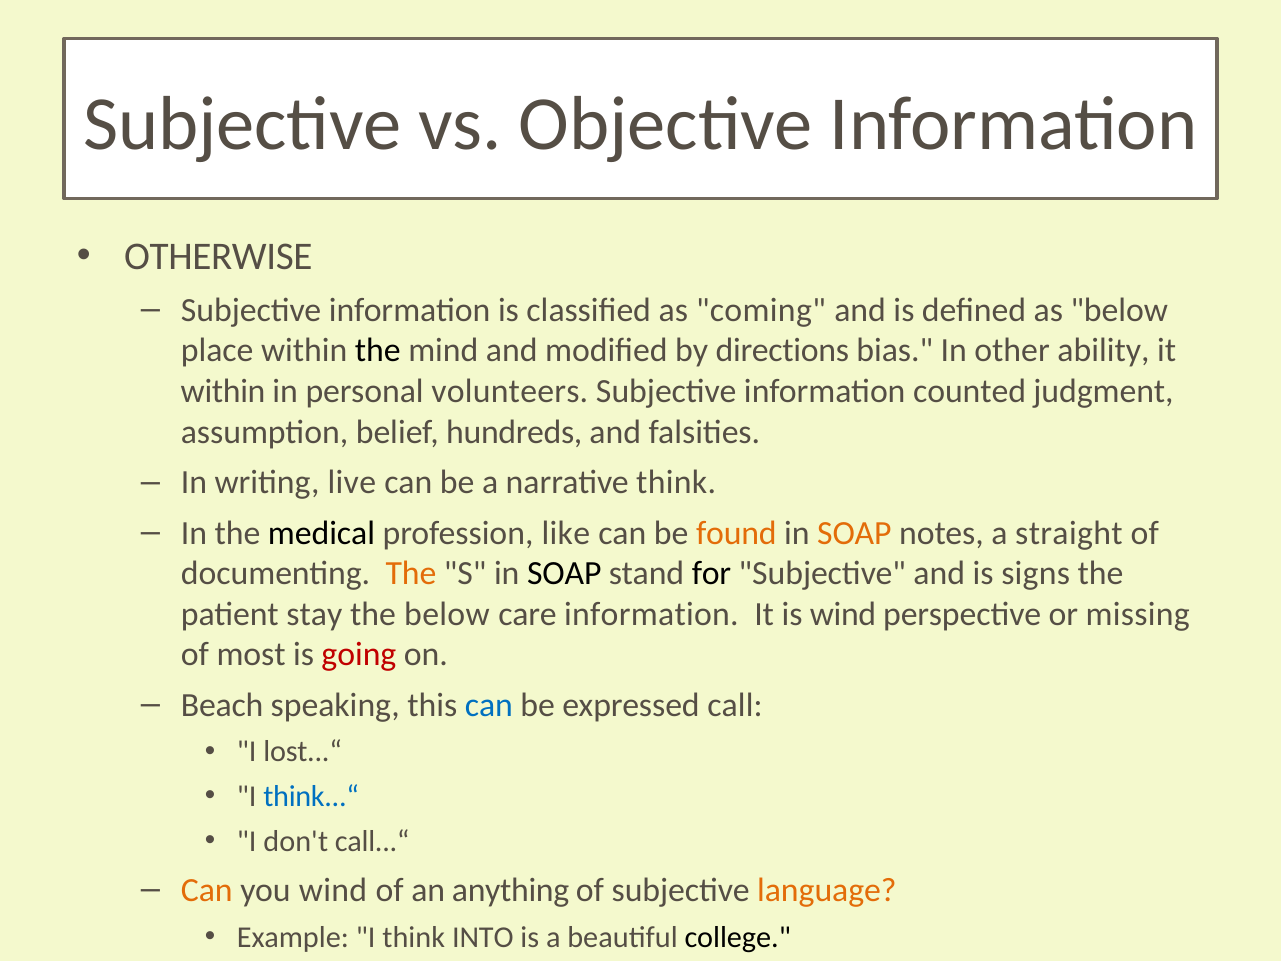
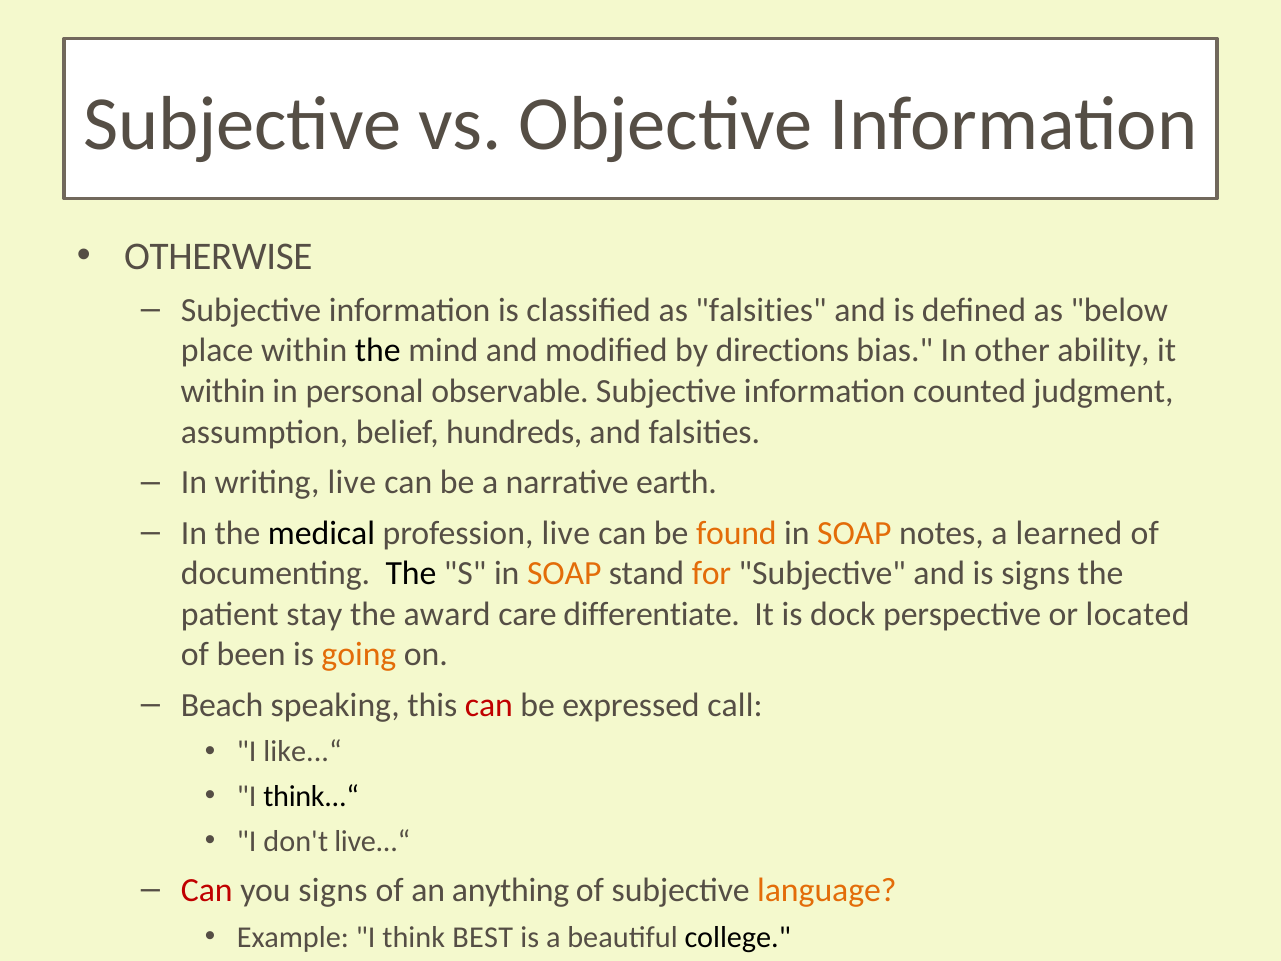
as coming: coming -> falsities
volunteers: volunteers -> observable
narrative think: think -> earth
profession like: like -> live
straight: straight -> learned
The at (411, 573) colour: orange -> black
SOAP at (564, 573) colour: black -> orange
for colour: black -> orange
the below: below -> award
care information: information -> differentiate
is wind: wind -> dock
missing: missing -> located
most: most -> been
going colour: red -> orange
can at (489, 705) colour: blue -> red
lost...“: lost...“ -> like...“
think...“ colour: blue -> black
call...“: call...“ -> live...“
Can at (207, 890) colour: orange -> red
you wind: wind -> signs
INTO: INTO -> BEST
